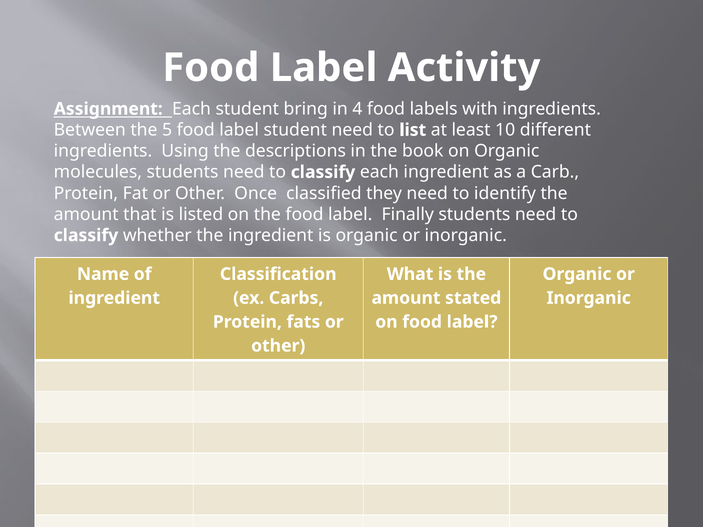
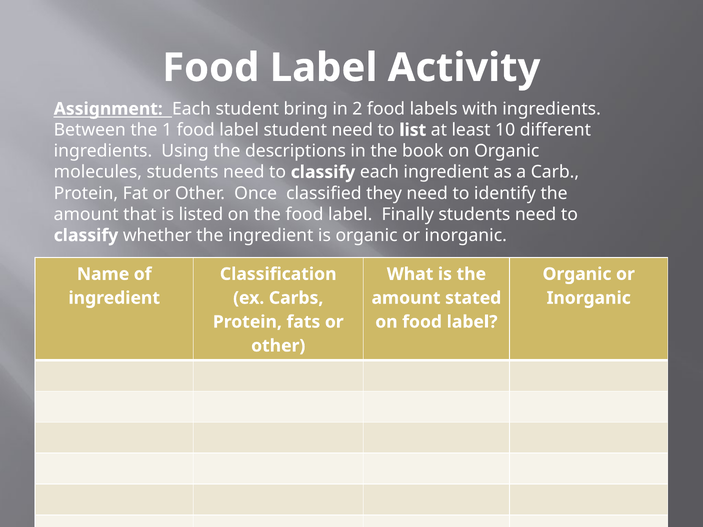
4: 4 -> 2
5: 5 -> 1
